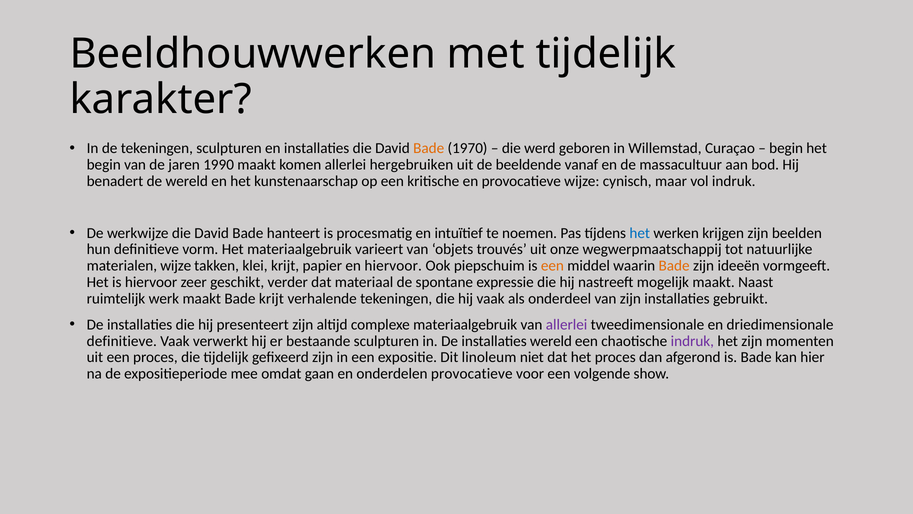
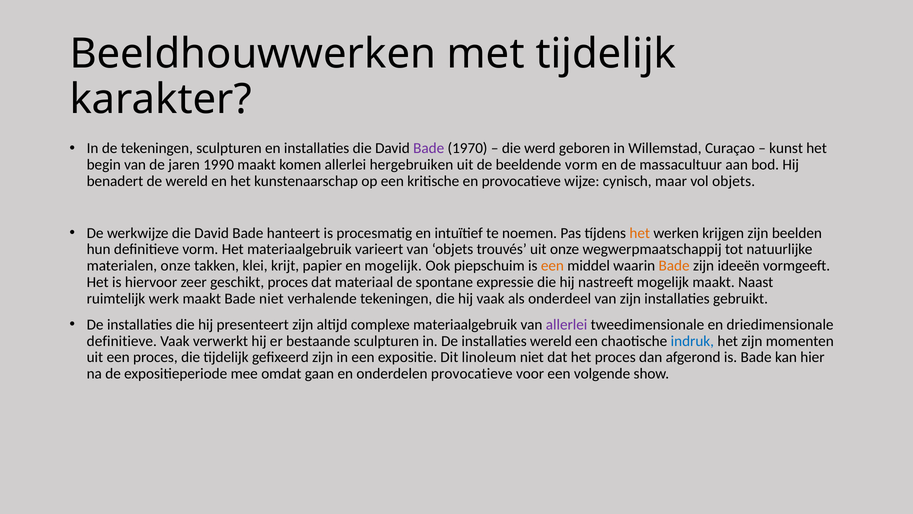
Bade at (429, 148) colour: orange -> purple
begin at (786, 148): begin -> kunst
beeldende vanaf: vanaf -> vorm
vol indruk: indruk -> objets
het at (640, 233) colour: blue -> orange
materialen wijze: wijze -> onze
en hiervoor: hiervoor -> mogelijk
geschikt verder: verder -> proces
Bade krijt: krijt -> niet
indruk at (692, 341) colour: purple -> blue
